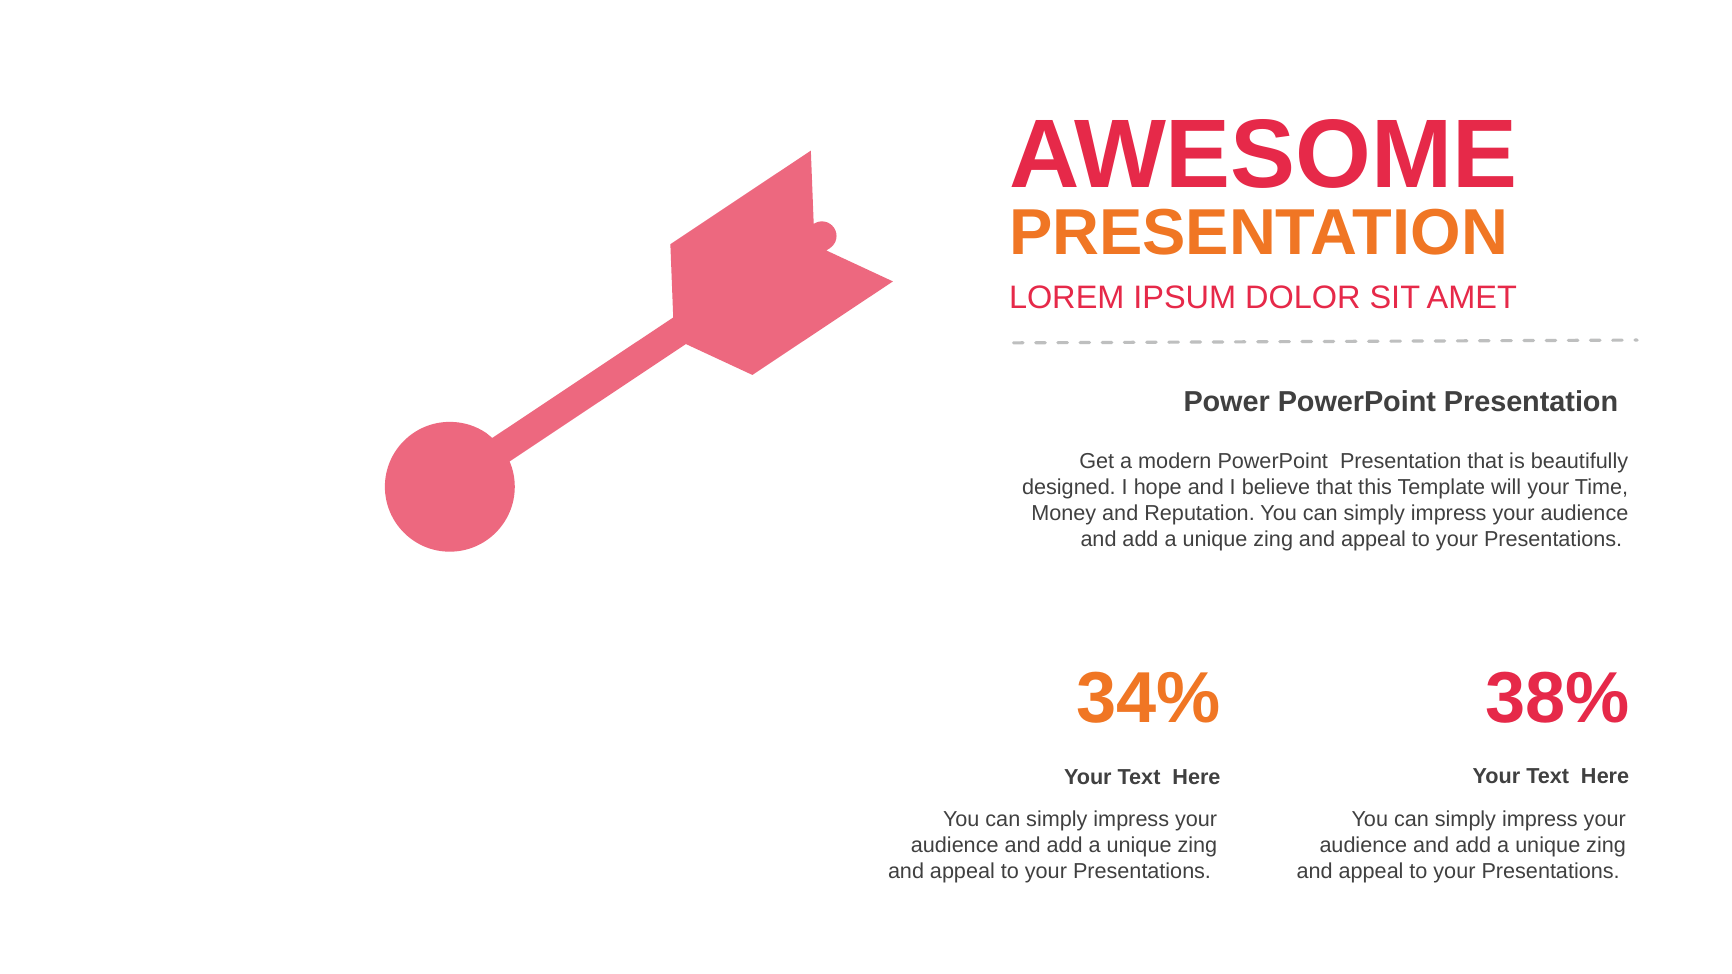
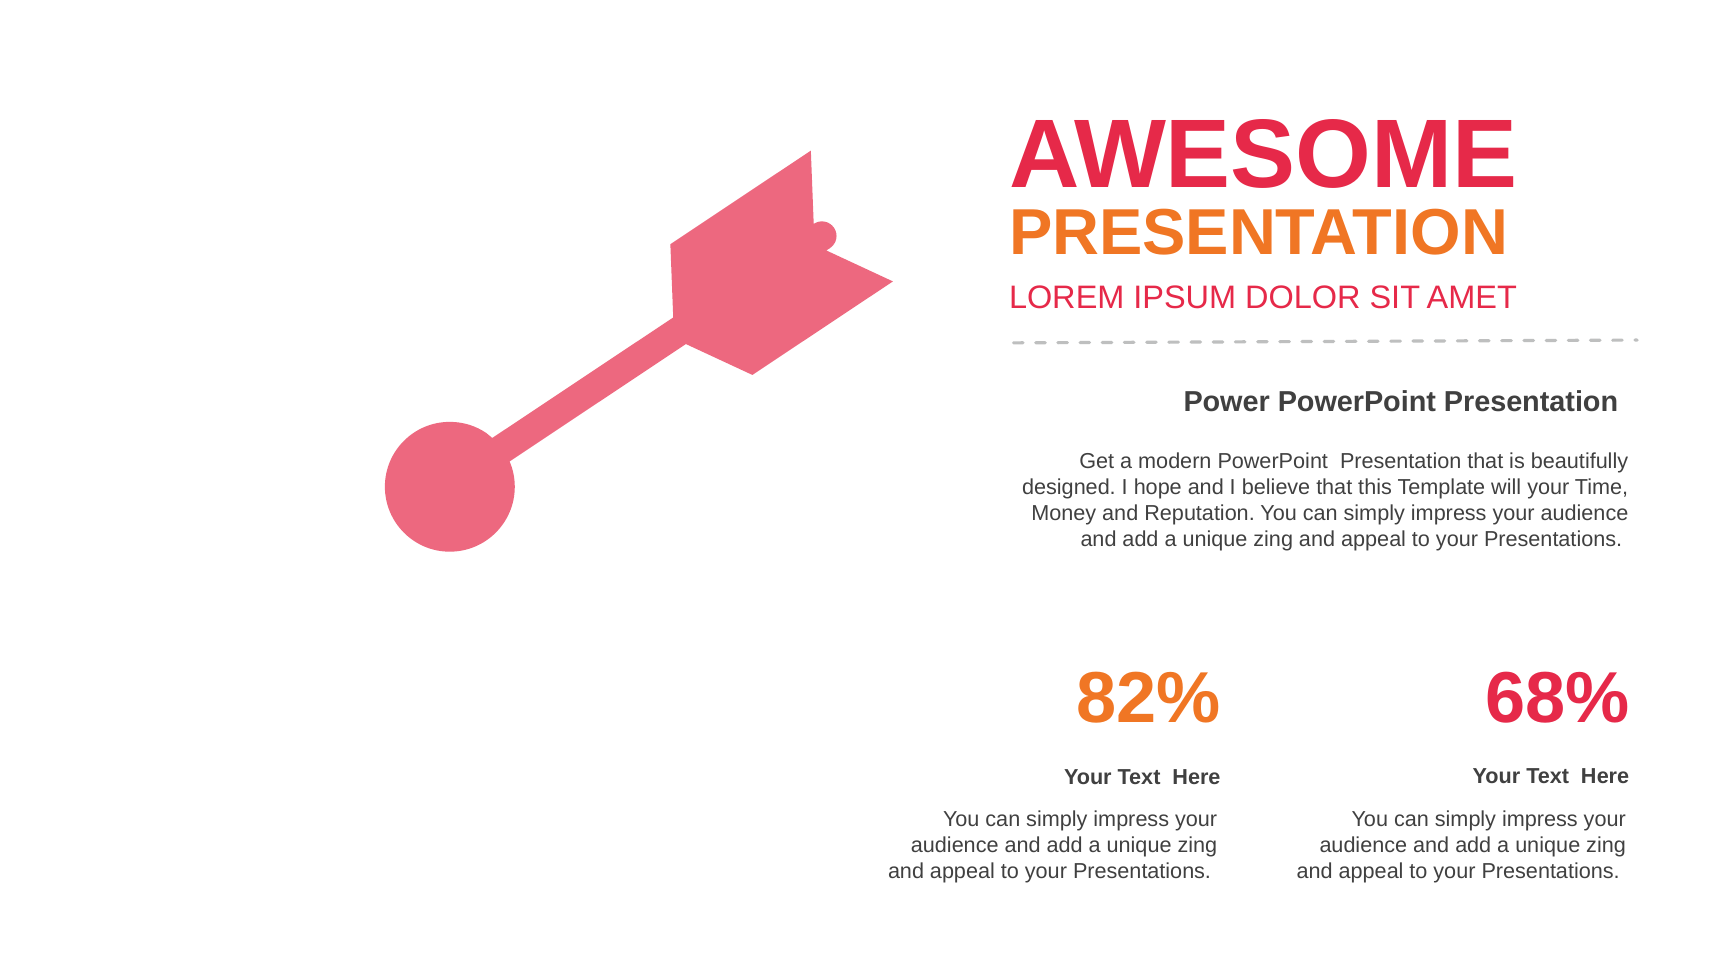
38%: 38% -> 68%
34%: 34% -> 82%
